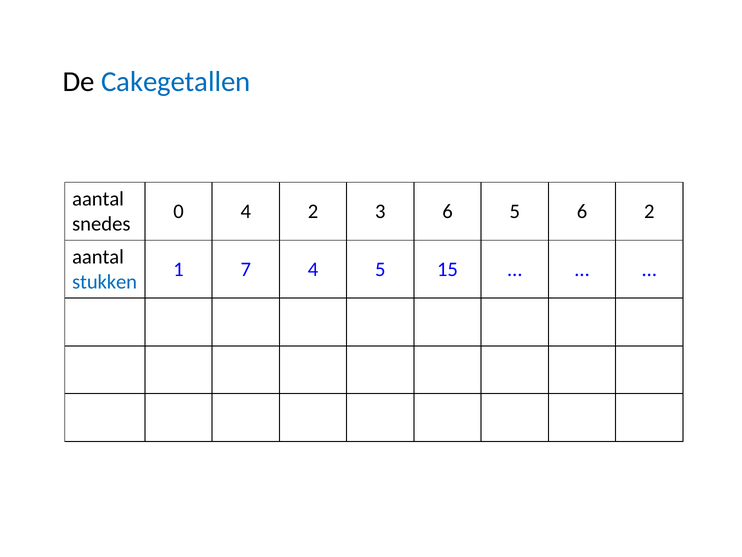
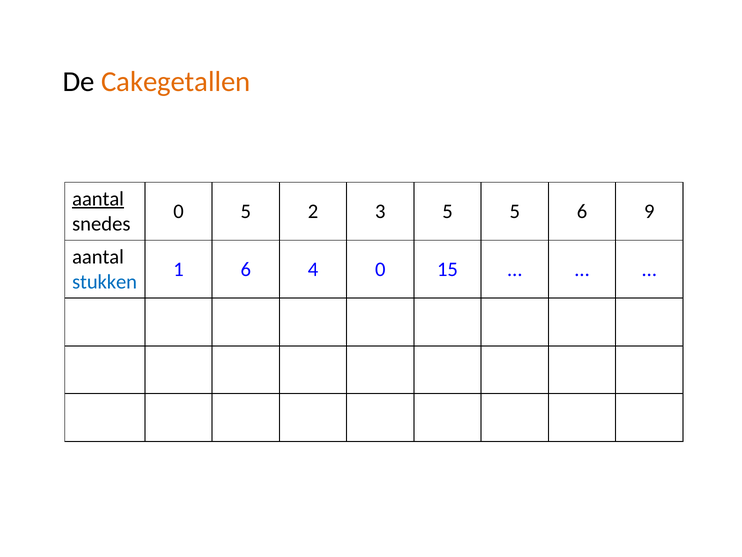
Cakegetallen colour: blue -> orange
aantal at (98, 199) underline: none -> present
0 4: 4 -> 5
3 6: 6 -> 5
6 2: 2 -> 9
1 7: 7 -> 6
4 5: 5 -> 0
